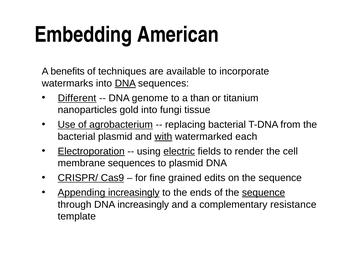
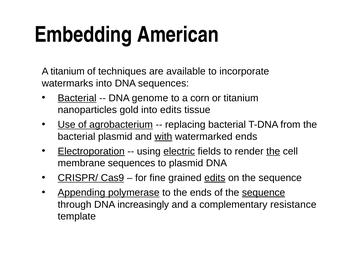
A benefits: benefits -> titanium
DNA at (125, 83) underline: present -> none
Different at (77, 98): Different -> Bacterial
than: than -> corn
into fungi: fungi -> edits
watermarked each: each -> ends
the at (273, 152) underline: none -> present
edits at (215, 178) underline: none -> present
Appending increasingly: increasingly -> polymerase
